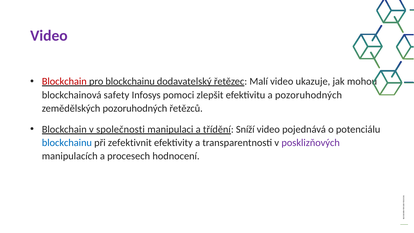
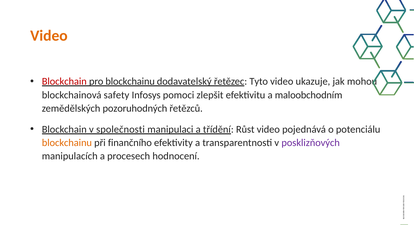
Video at (49, 36) colour: purple -> orange
Malí: Malí -> Tyto
a pozoruhodných: pozoruhodných -> maloobchodním
Sníží: Sníží -> Růst
blockchainu at (67, 143) colour: blue -> orange
zefektivnit: zefektivnit -> finančního
